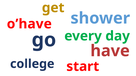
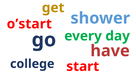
o’have: o’have -> o’start
